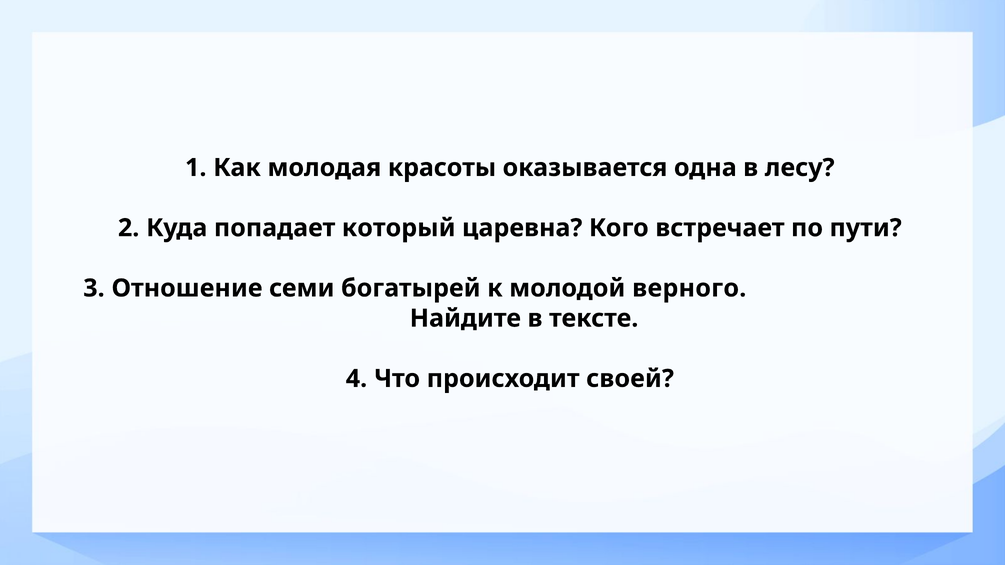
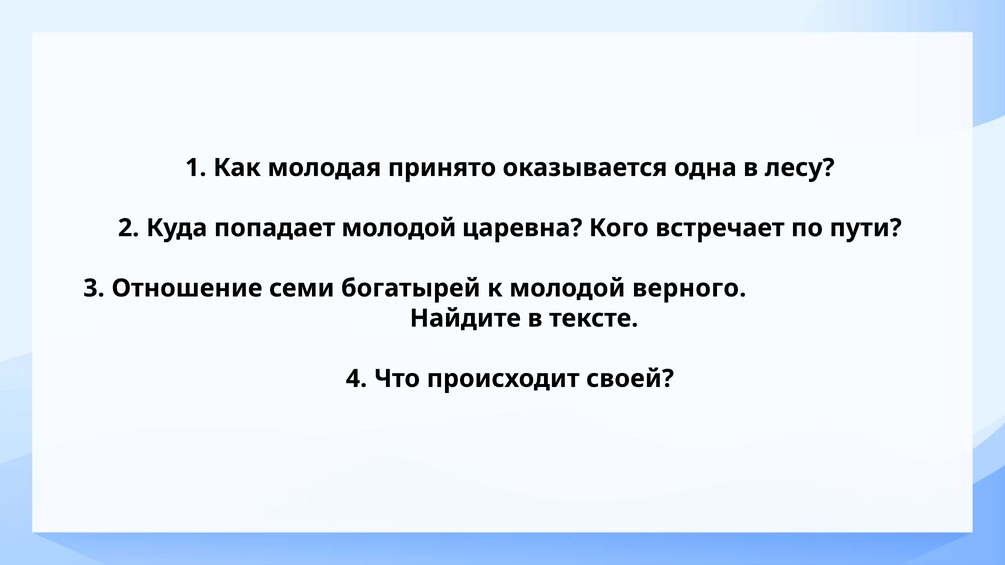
красоты: красоты -> принято
попадает который: который -> молодой
